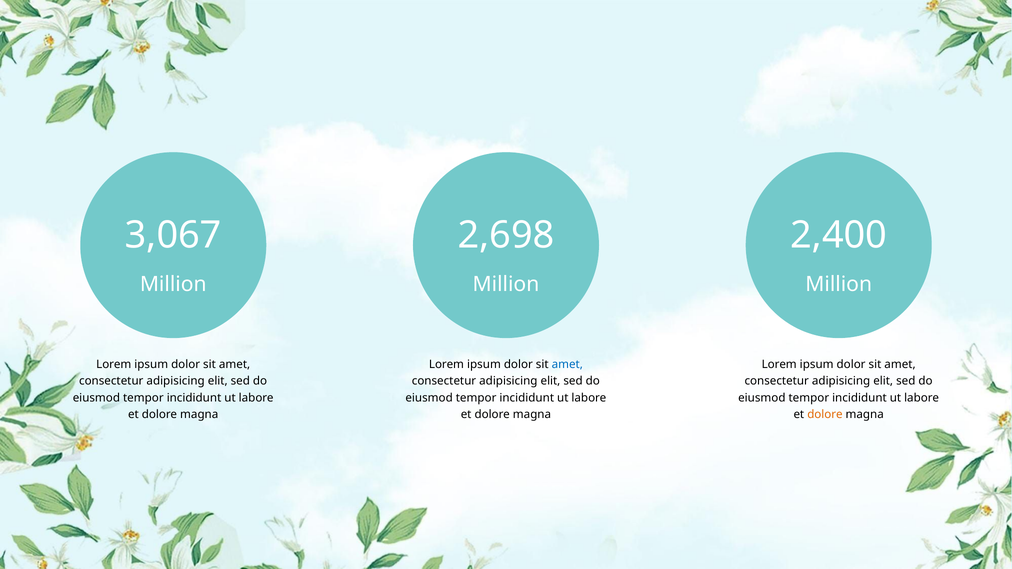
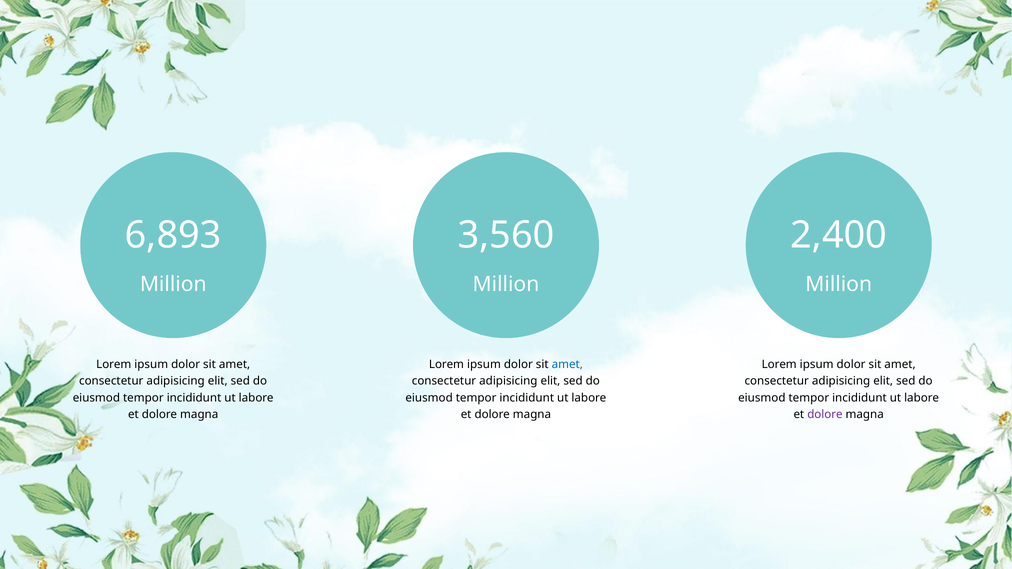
3,067: 3,067 -> 6,893
2,698: 2,698 -> 3,560
dolore at (825, 415) colour: orange -> purple
